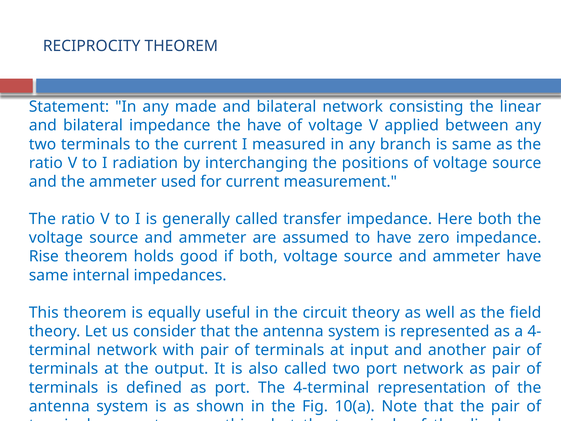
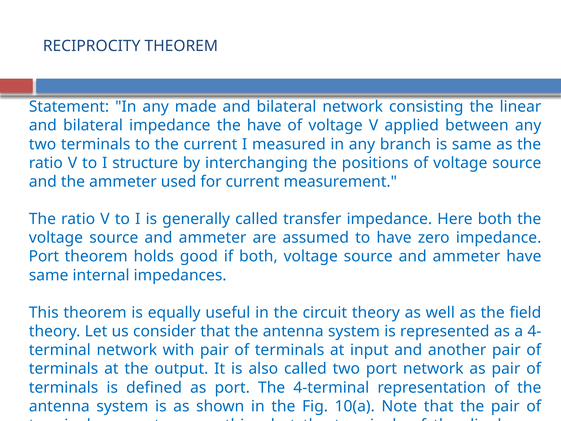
radiation: radiation -> structure
Rise at (44, 256): Rise -> Port
